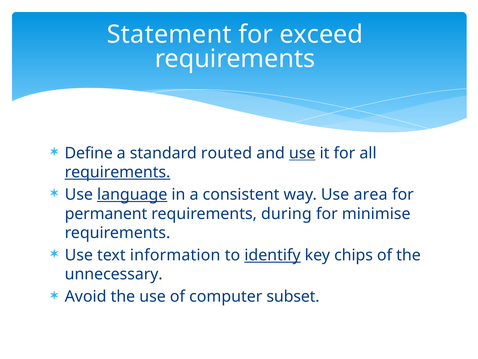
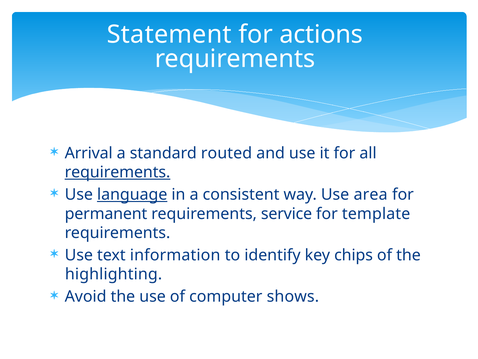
exceed: exceed -> actions
Define: Define -> Arrival
use at (302, 153) underline: present -> none
during: during -> service
minimise: minimise -> template
identify underline: present -> none
unnecessary: unnecessary -> highlighting
subset: subset -> shows
